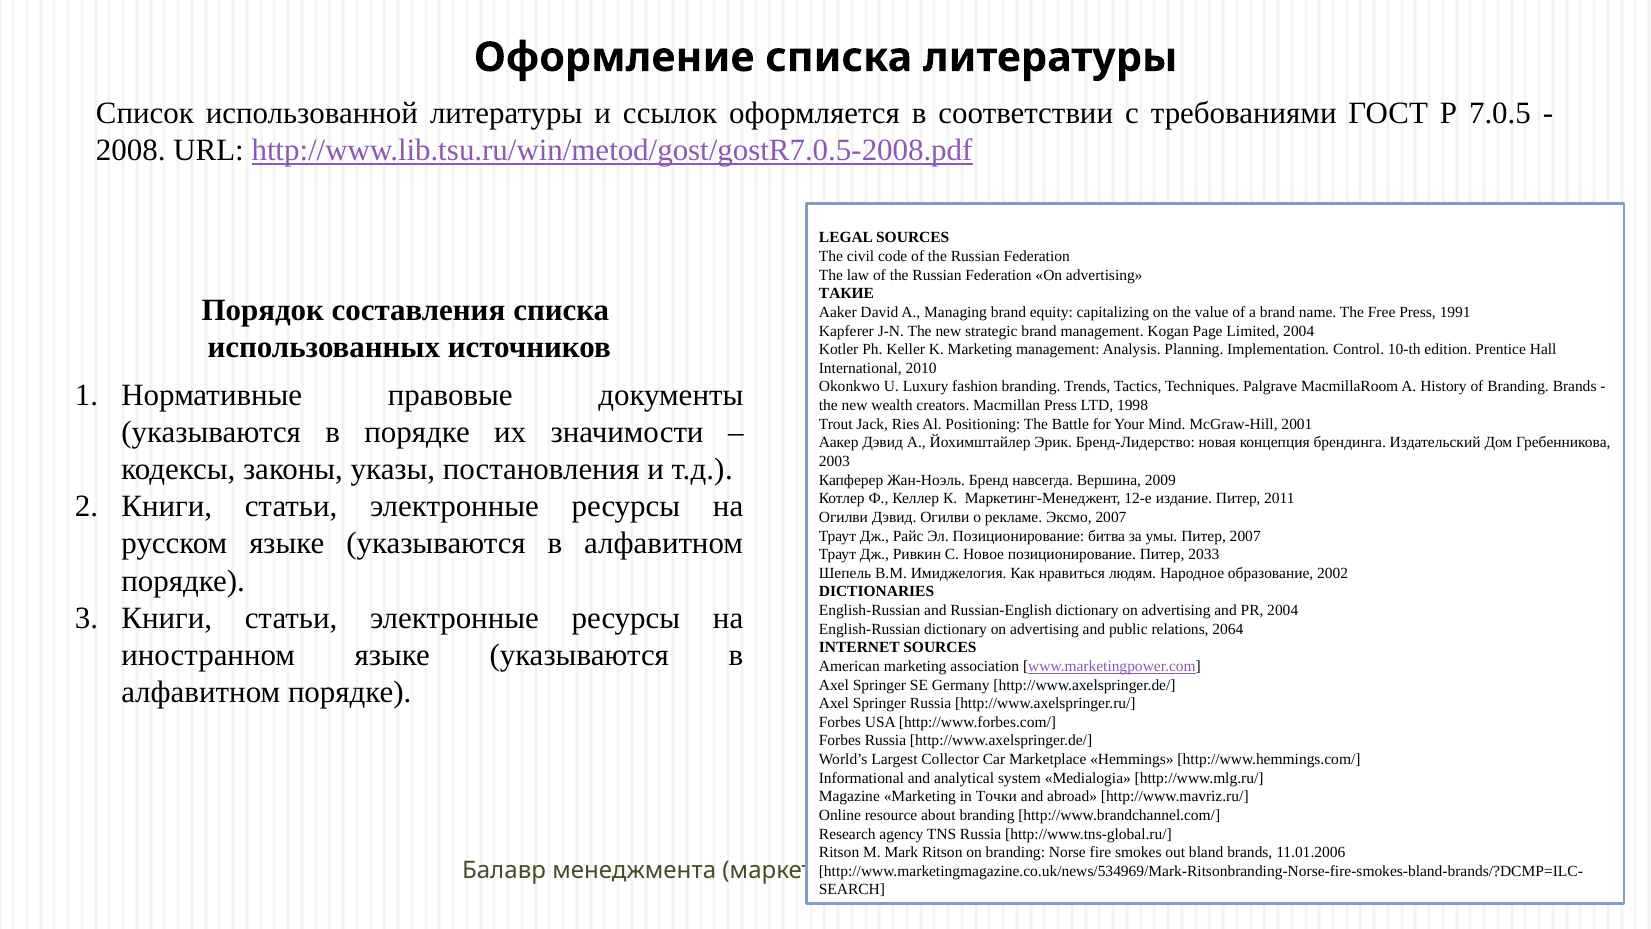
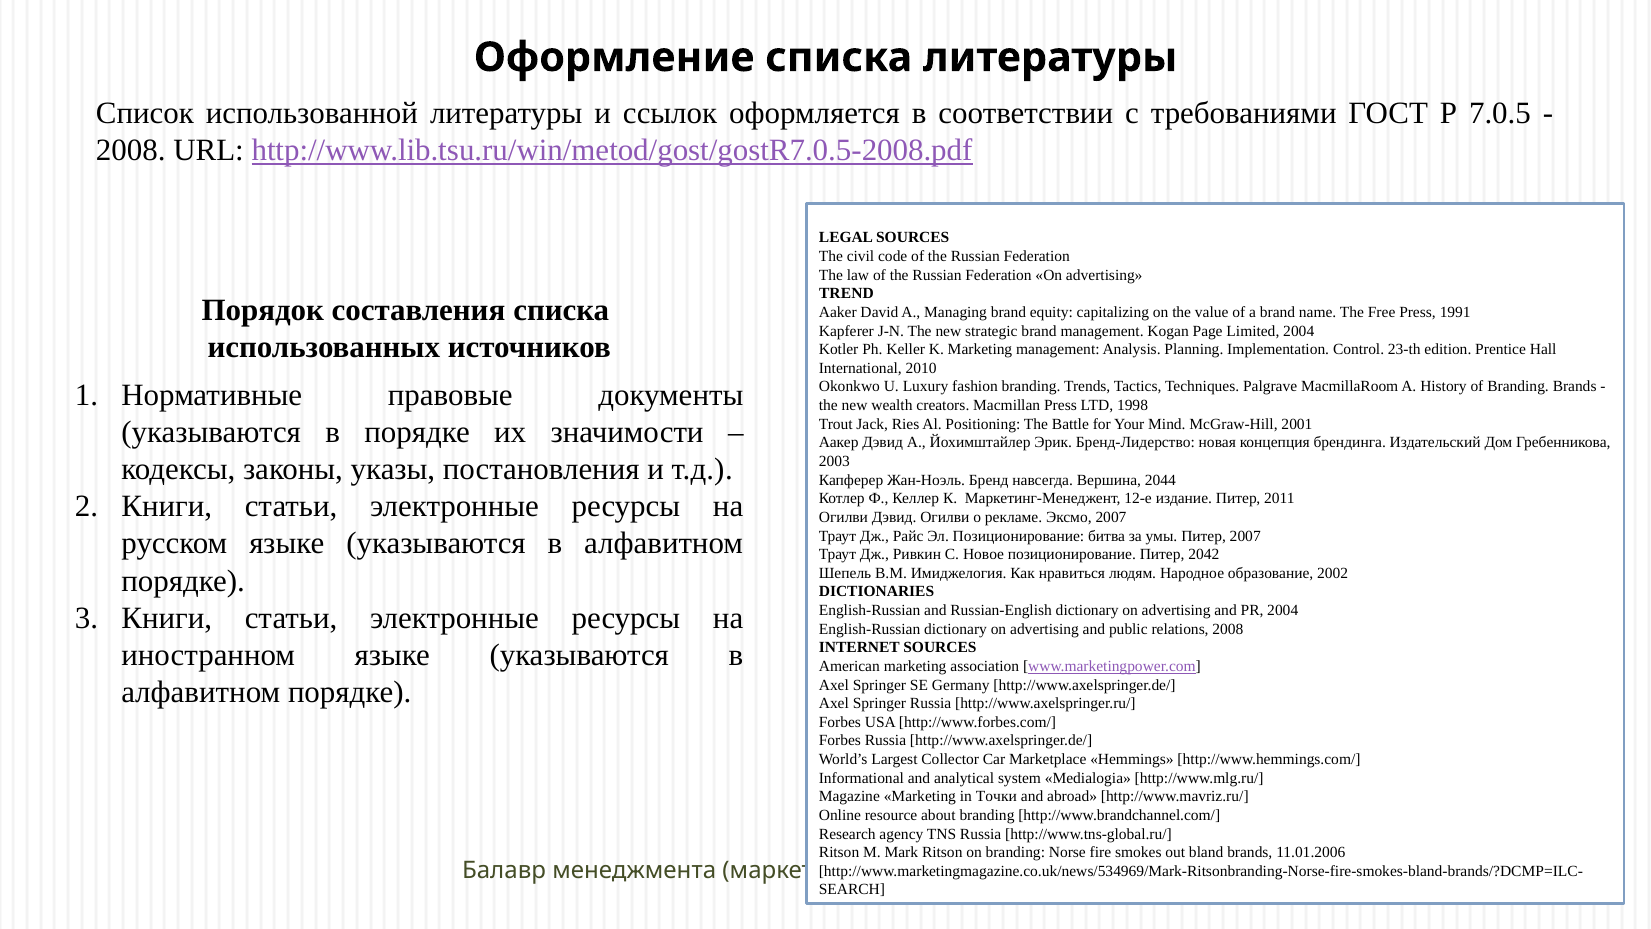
ТАКИЕ: ТАКИЕ -> TREND
10-th: 10-th -> 23-th
2009: 2009 -> 2044
2033: 2033 -> 2042
relations 2064: 2064 -> 2008
